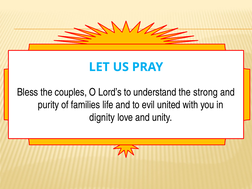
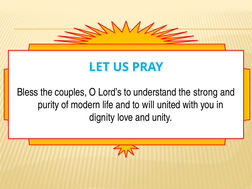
families: families -> modern
evil: evil -> will
